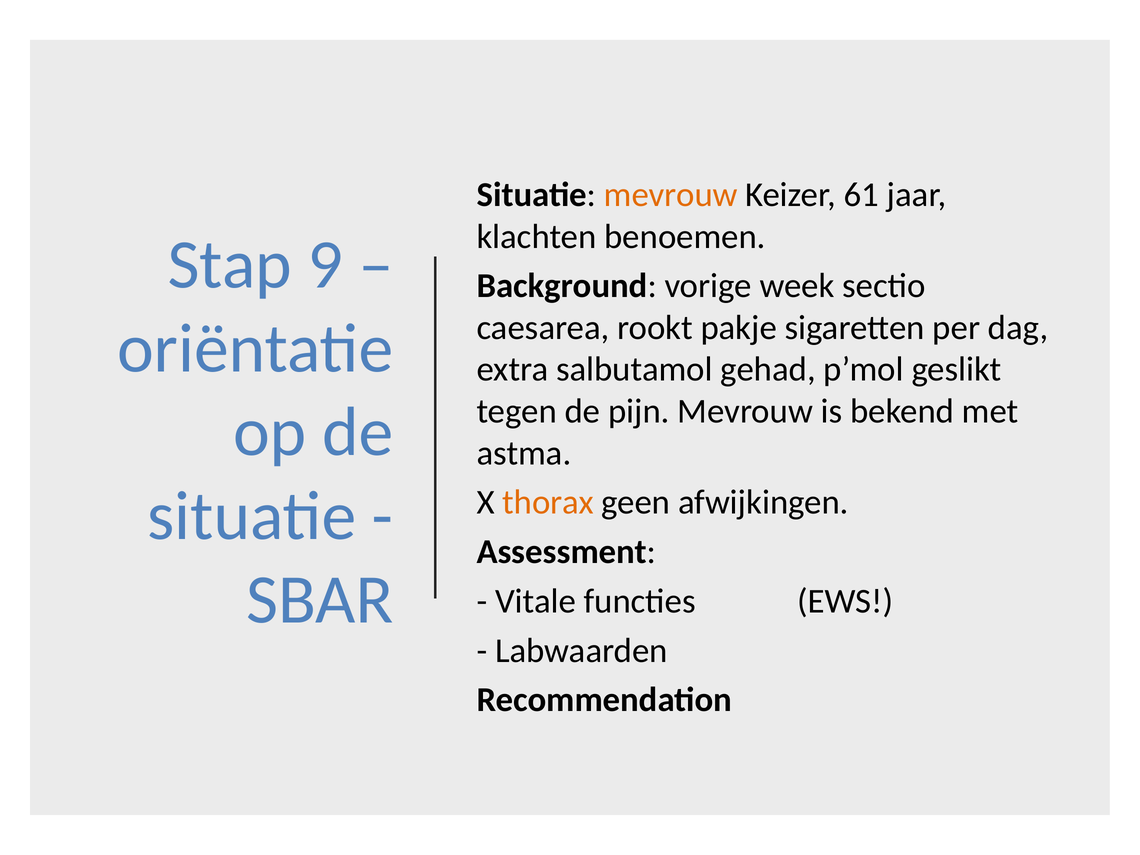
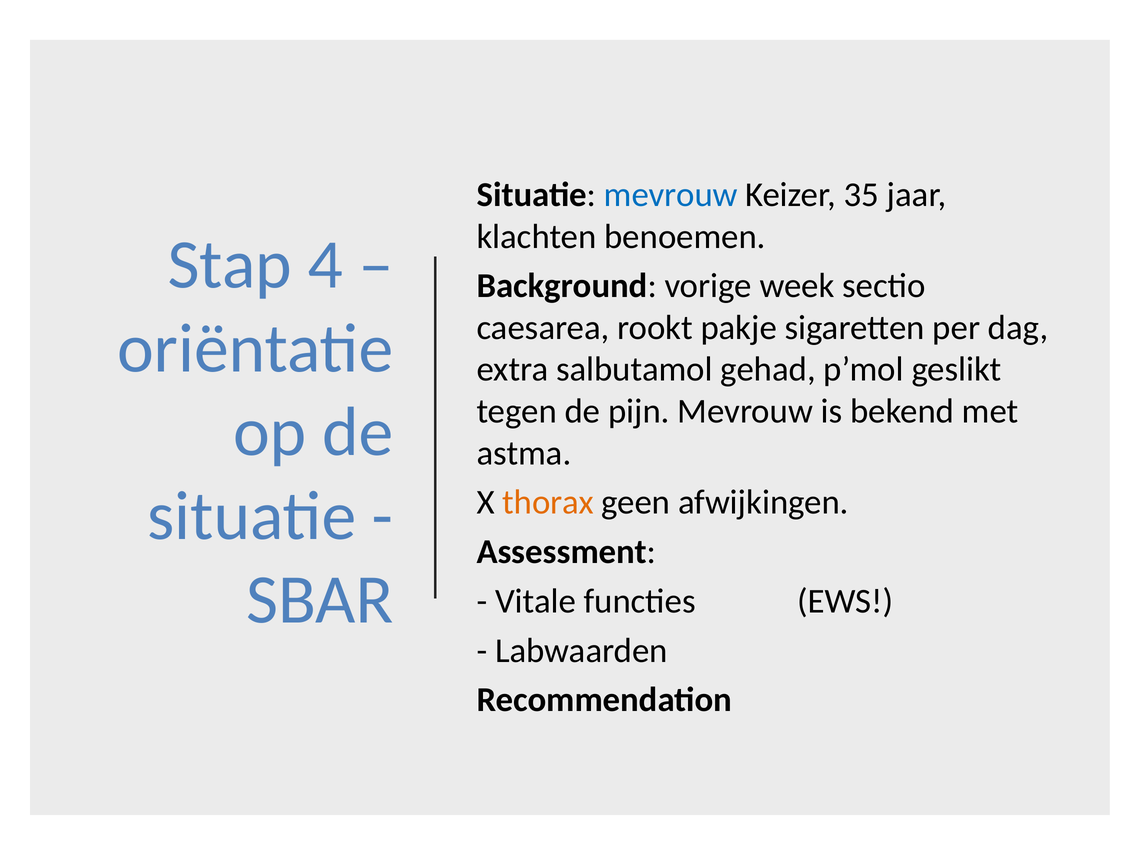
mevrouw at (671, 195) colour: orange -> blue
61: 61 -> 35
9: 9 -> 4
